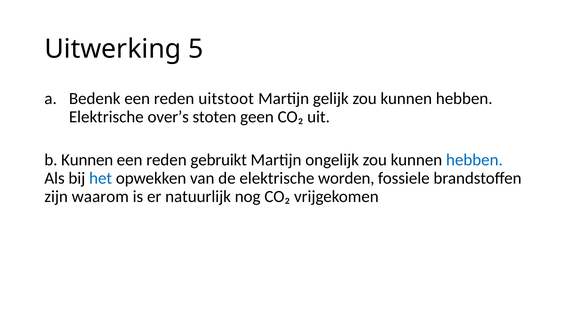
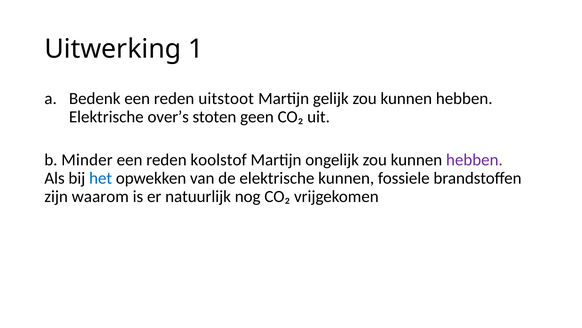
5: 5 -> 1
b Kunnen: Kunnen -> Minder
gebruikt: gebruikt -> koolstof
hebben at (474, 159) colour: blue -> purple
elektrische worden: worden -> kunnen
